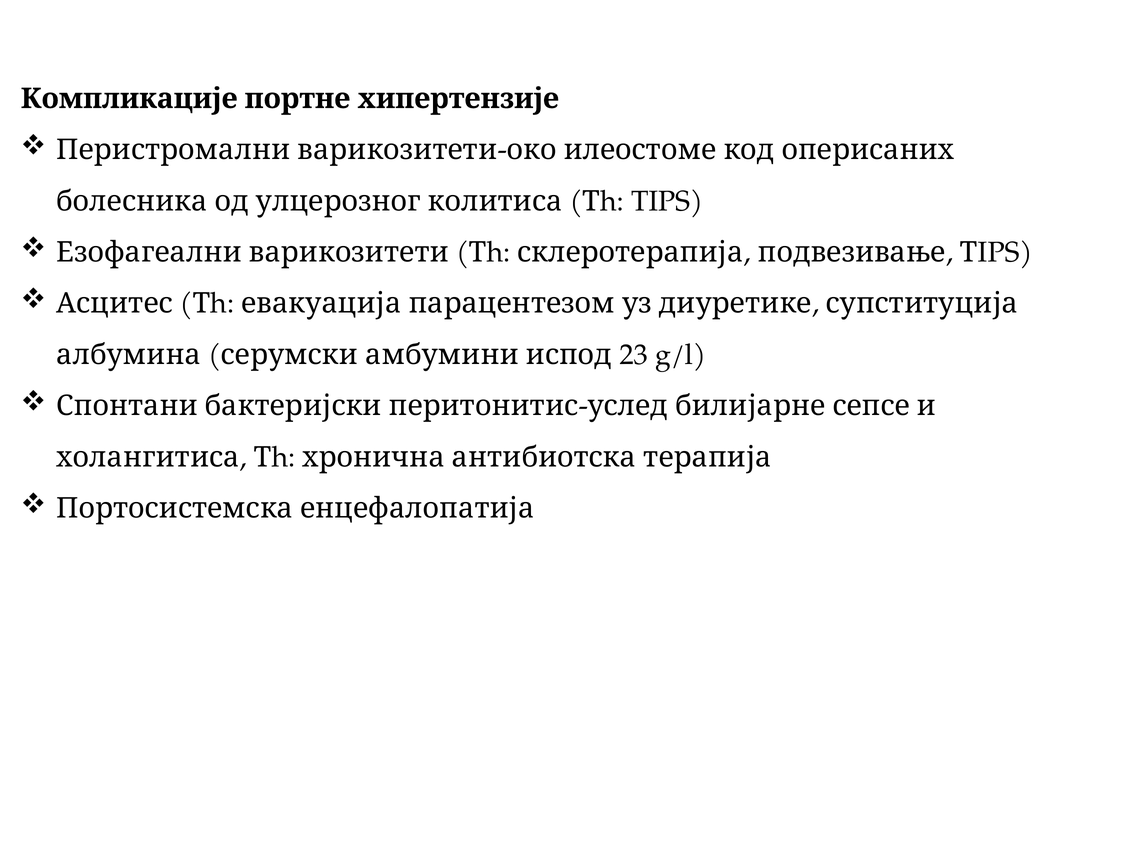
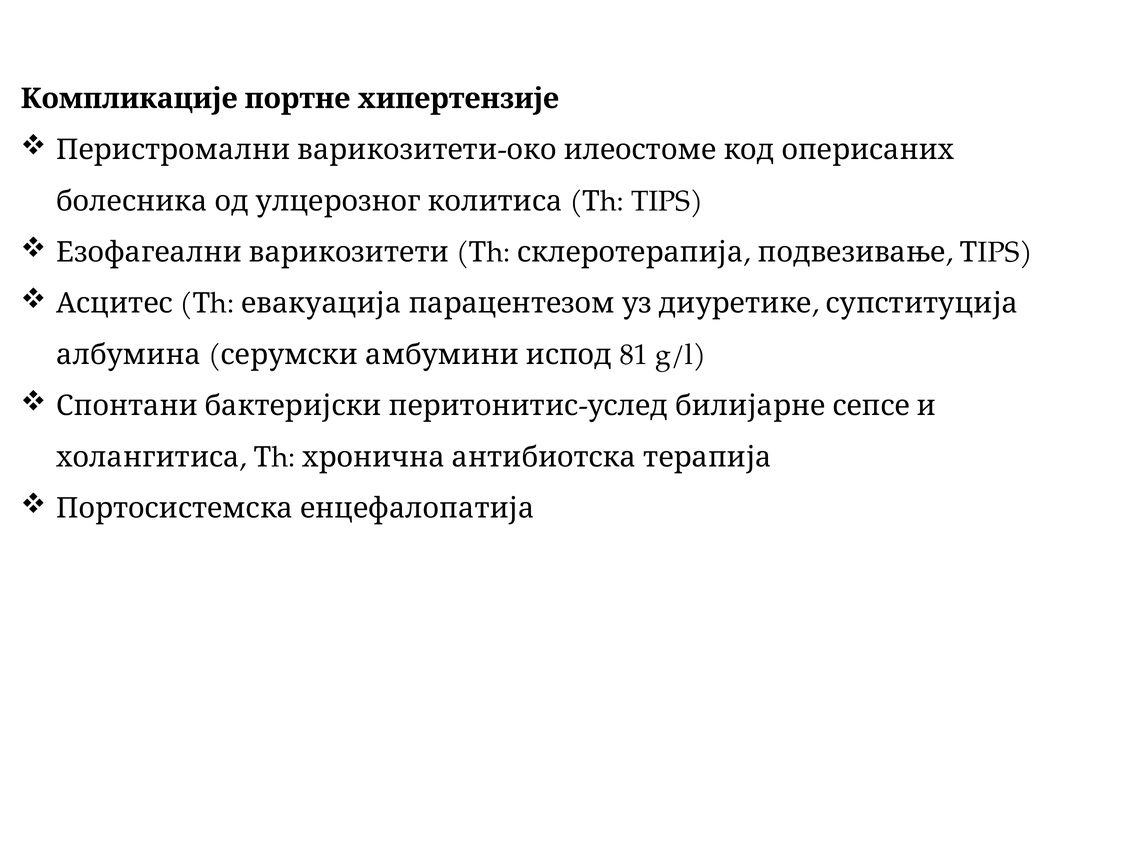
23: 23 -> 81
